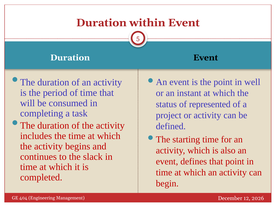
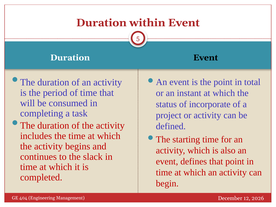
well: well -> total
represented: represented -> incorporate
